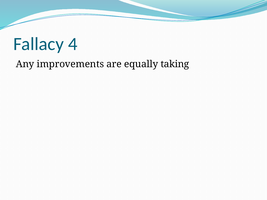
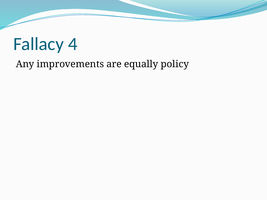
taking: taking -> policy
